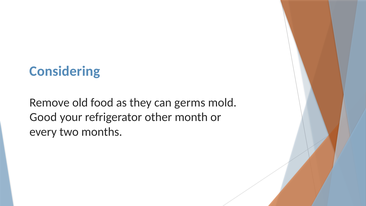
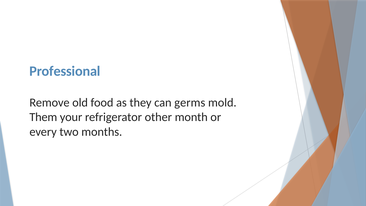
Considering: Considering -> Professional
Good: Good -> Them
